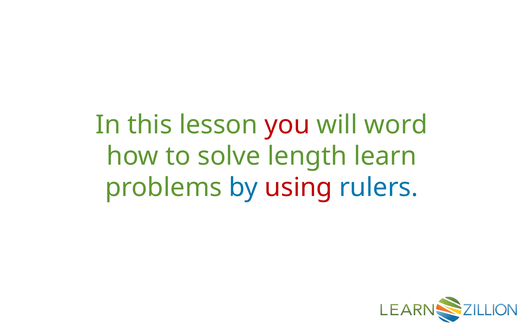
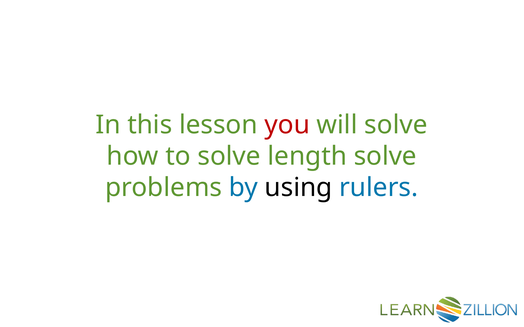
will word: word -> solve
length learn: learn -> solve
using colour: red -> black
